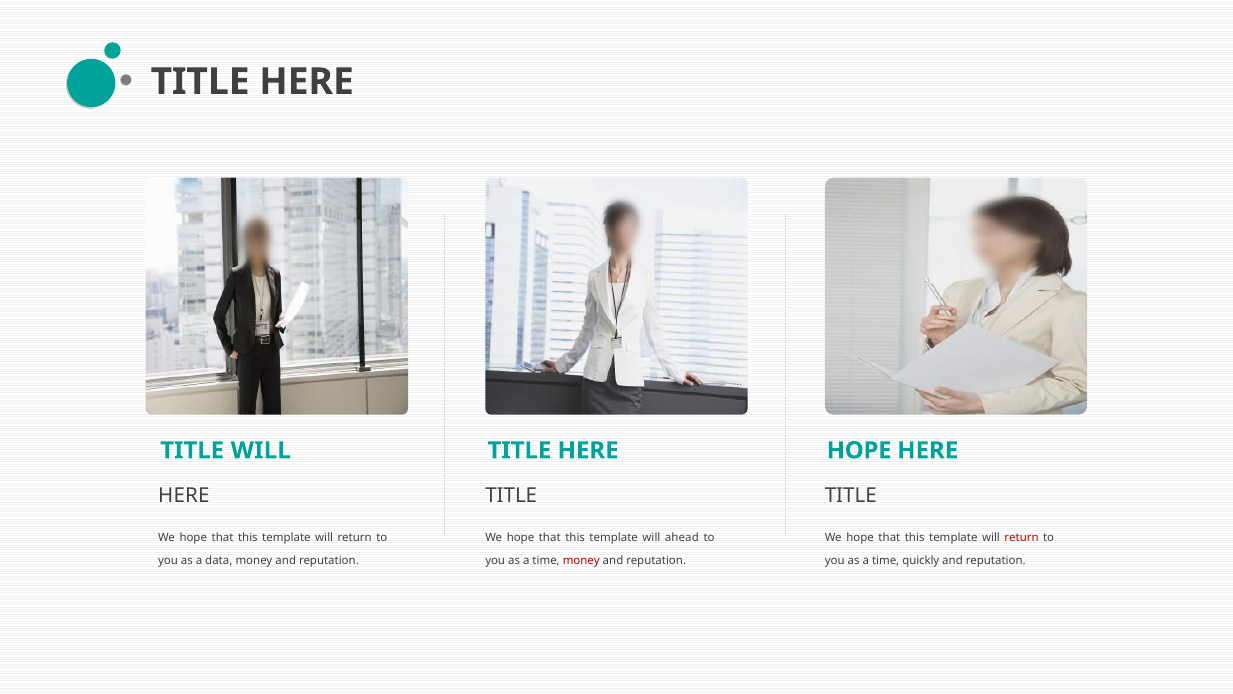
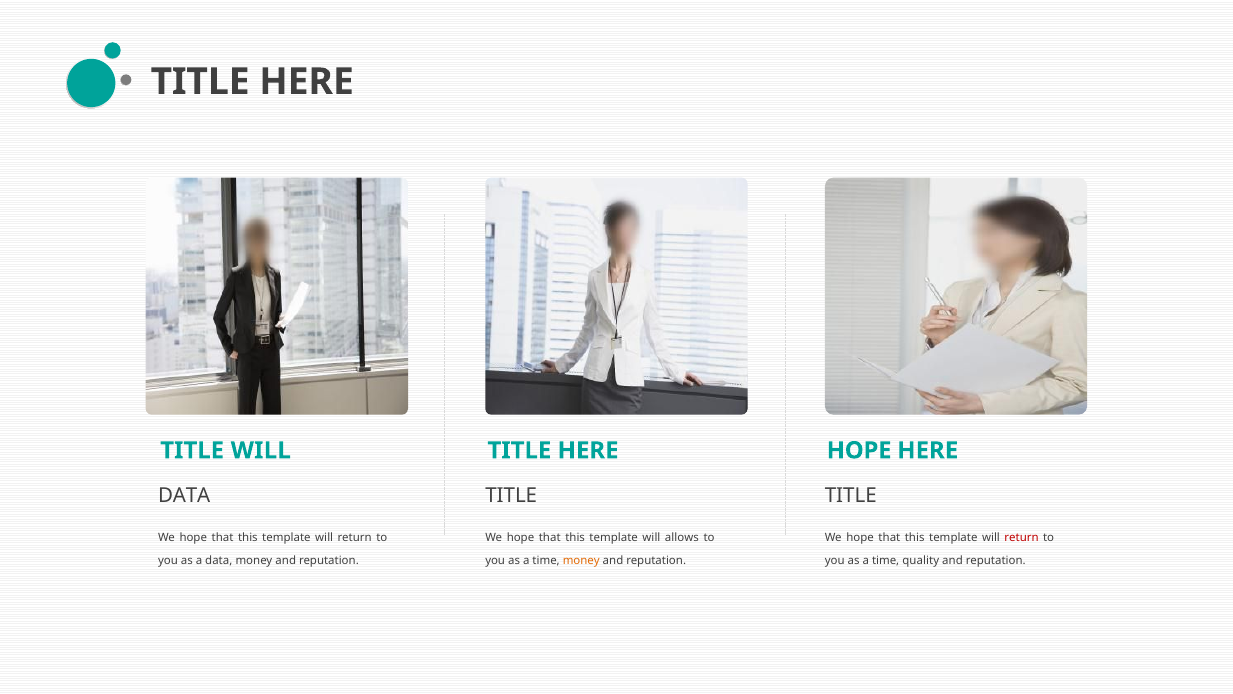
HERE at (184, 495): HERE -> DATA
ahead: ahead -> allows
money at (581, 560) colour: red -> orange
quickly: quickly -> quality
